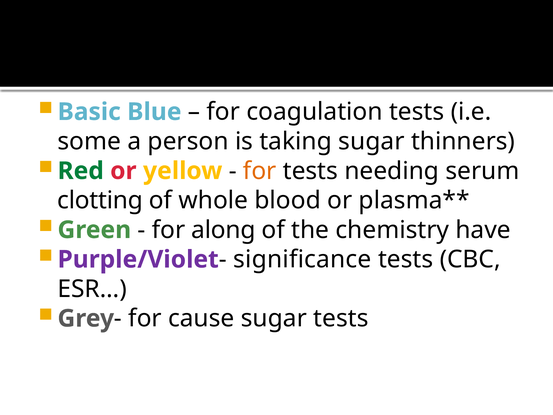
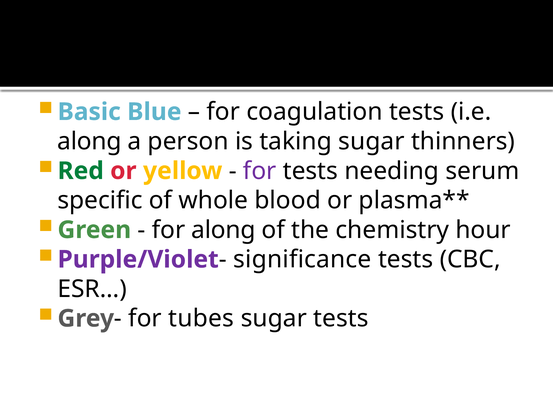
some at (89, 141): some -> along
for at (260, 171) colour: orange -> purple
clotting: clotting -> specific
have: have -> hour
cause: cause -> tubes
